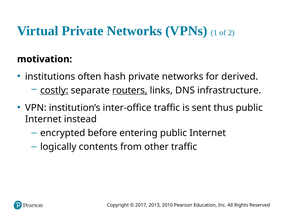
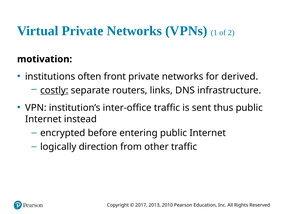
hash: hash -> front
routers underline: present -> none
contents: contents -> direction
